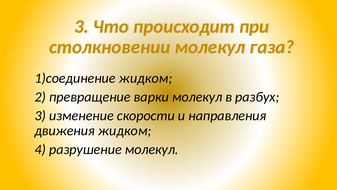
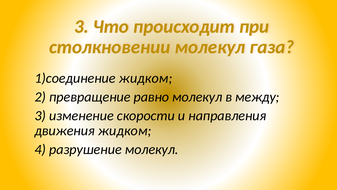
варки: варки -> равно
разбух: разбух -> между
